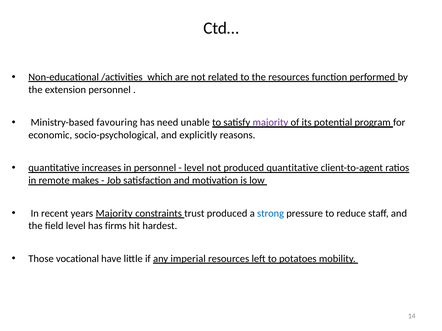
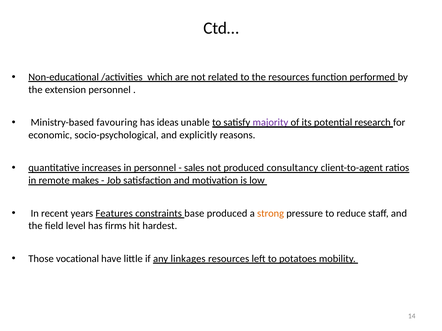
need: need -> ideas
program: program -> research
level at (194, 168): level -> sales
produced quantitative: quantitative -> consultancy
years Majority: Majority -> Features
trust: trust -> base
strong colour: blue -> orange
imperial: imperial -> linkages
